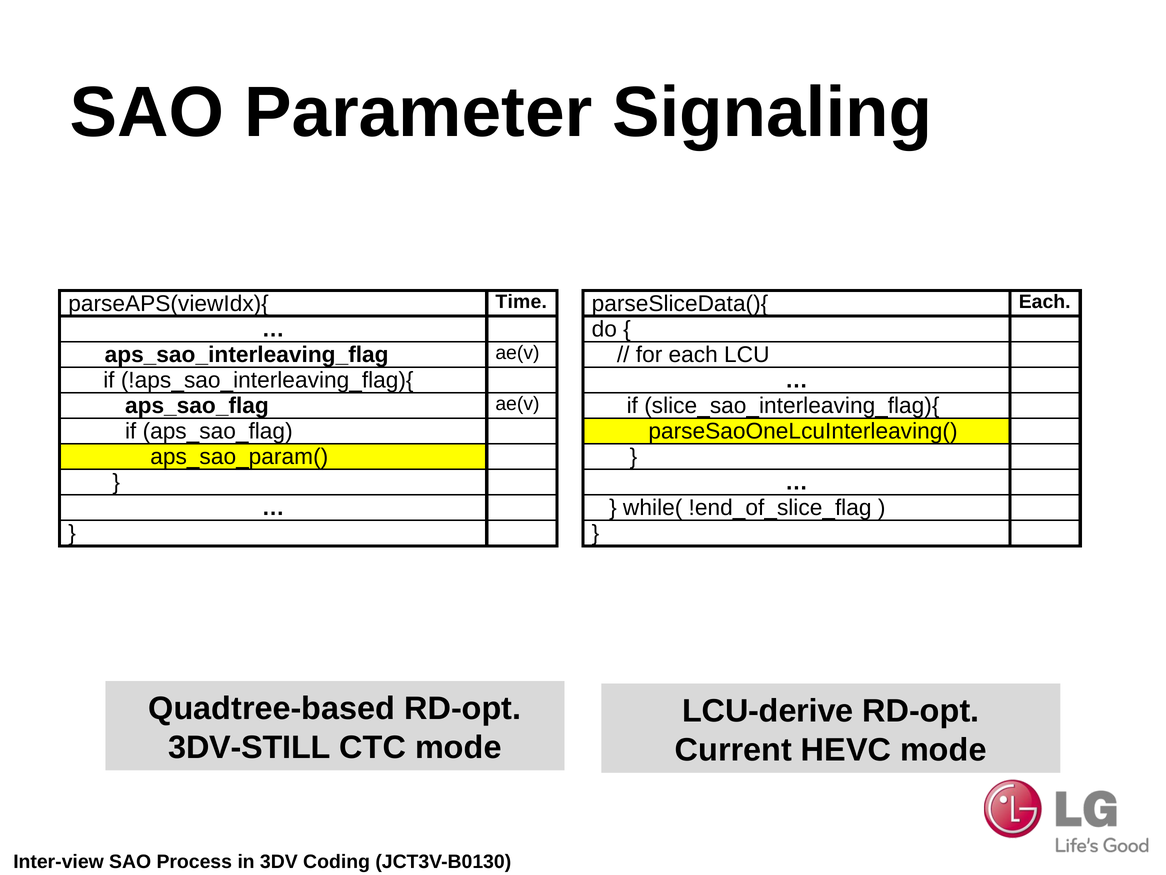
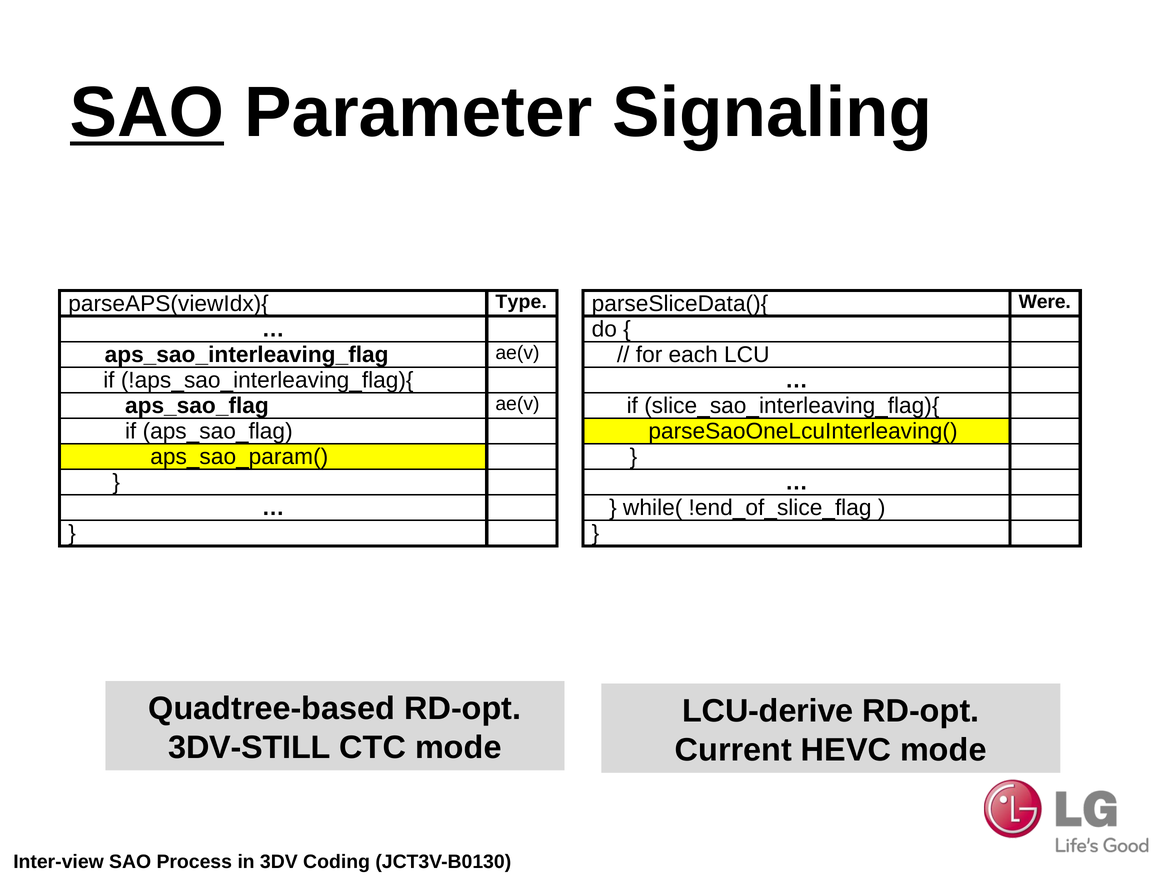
SAO at (147, 113) underline: none -> present
Time: Time -> Type
parseSliceData(){ Each: Each -> Were
